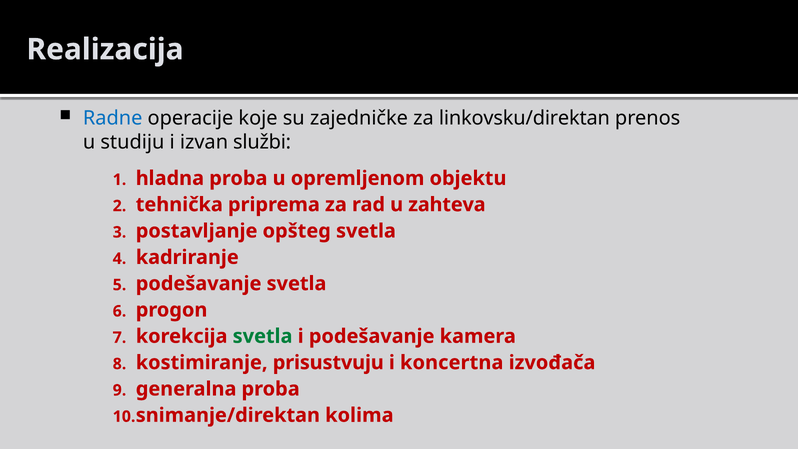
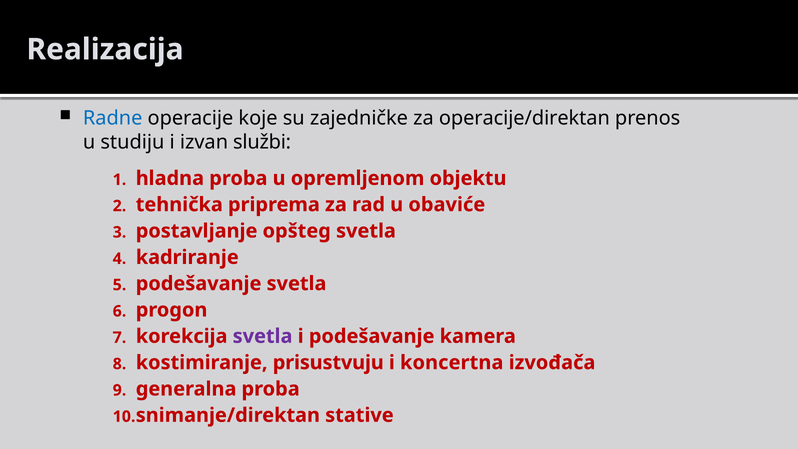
linkovsku/direktan: linkovsku/direktan -> operacije/direktan
zahteva: zahteva -> obaviće
svetla at (263, 336) colour: green -> purple
kolima: kolima -> stative
